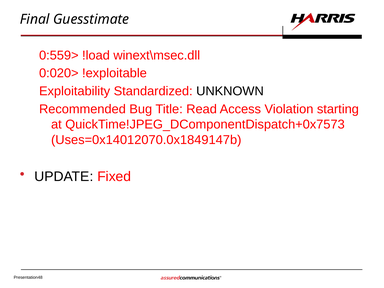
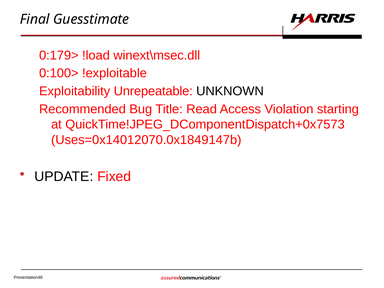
0:559>: 0:559> -> 0:179>
0:020>: 0:020> -> 0:100>
Standardized: Standardized -> Unrepeatable
